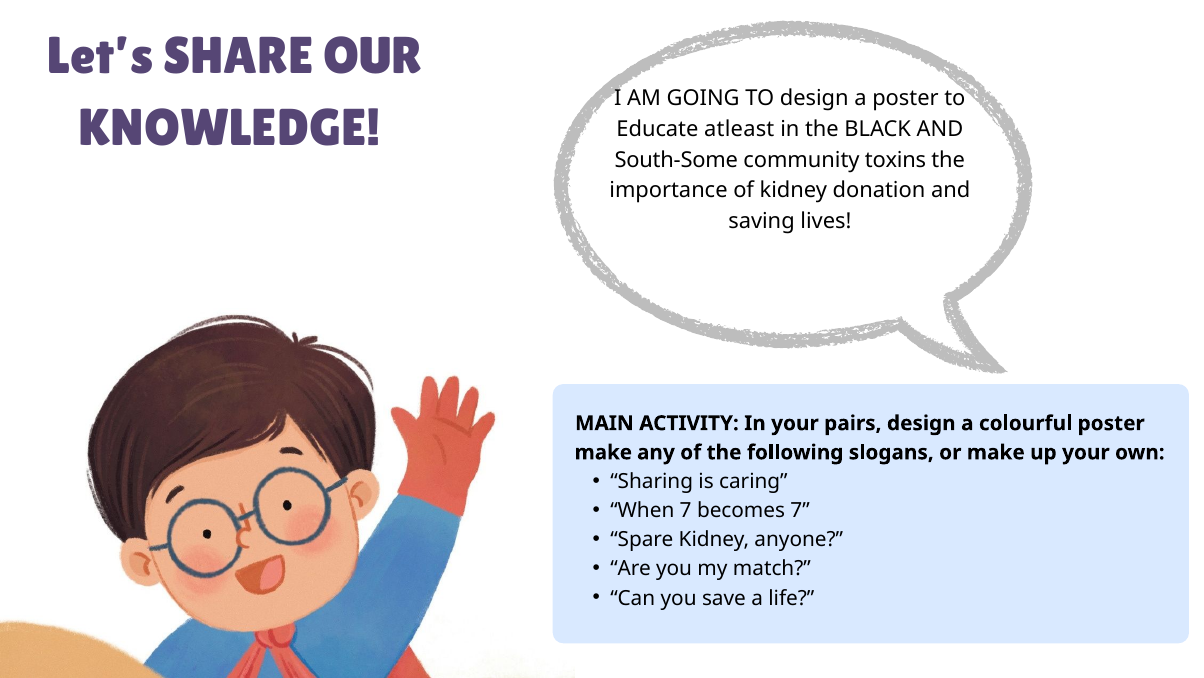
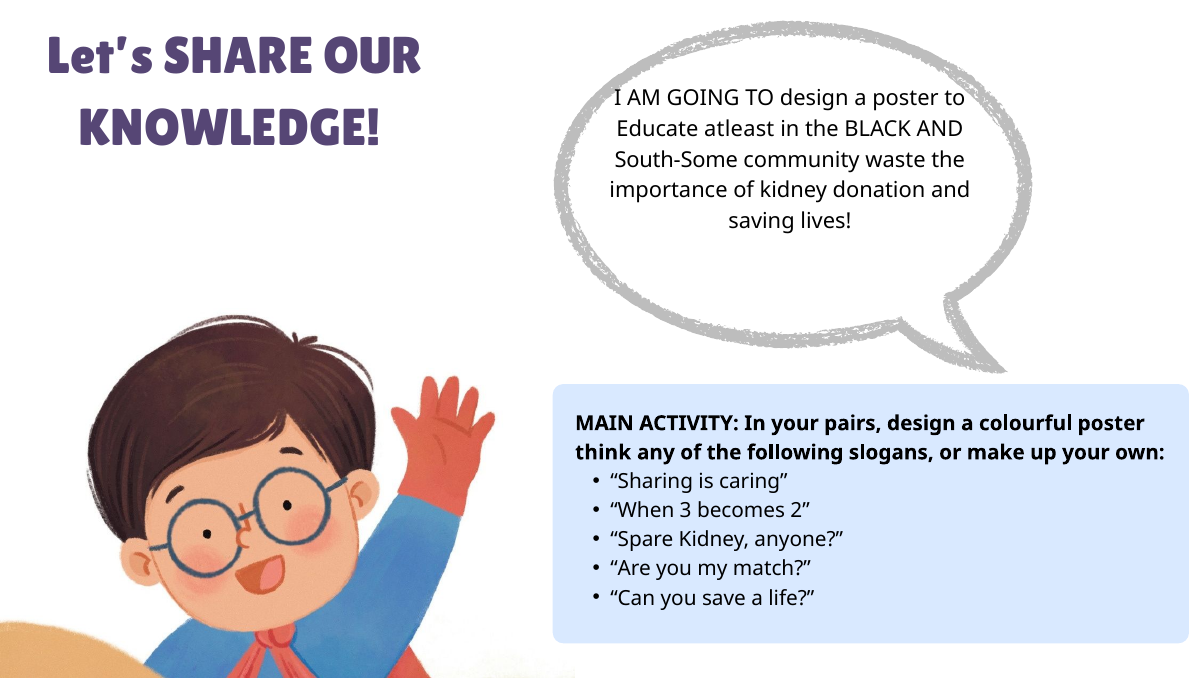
toxins: toxins -> waste
make at (603, 452): make -> think
When 7: 7 -> 3
becomes 7: 7 -> 2
